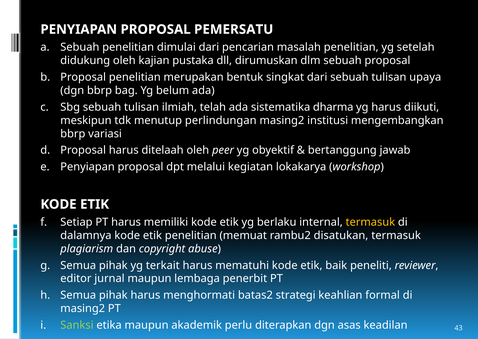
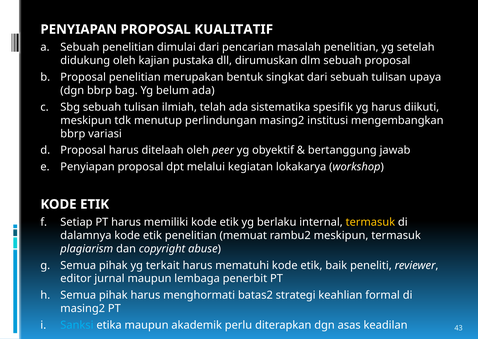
PEMERSATU: PEMERSATU -> KUALITATIF
dharma: dharma -> spesifik
rambu2 disatukan: disatukan -> meskipun
Sanksi colour: light green -> light blue
